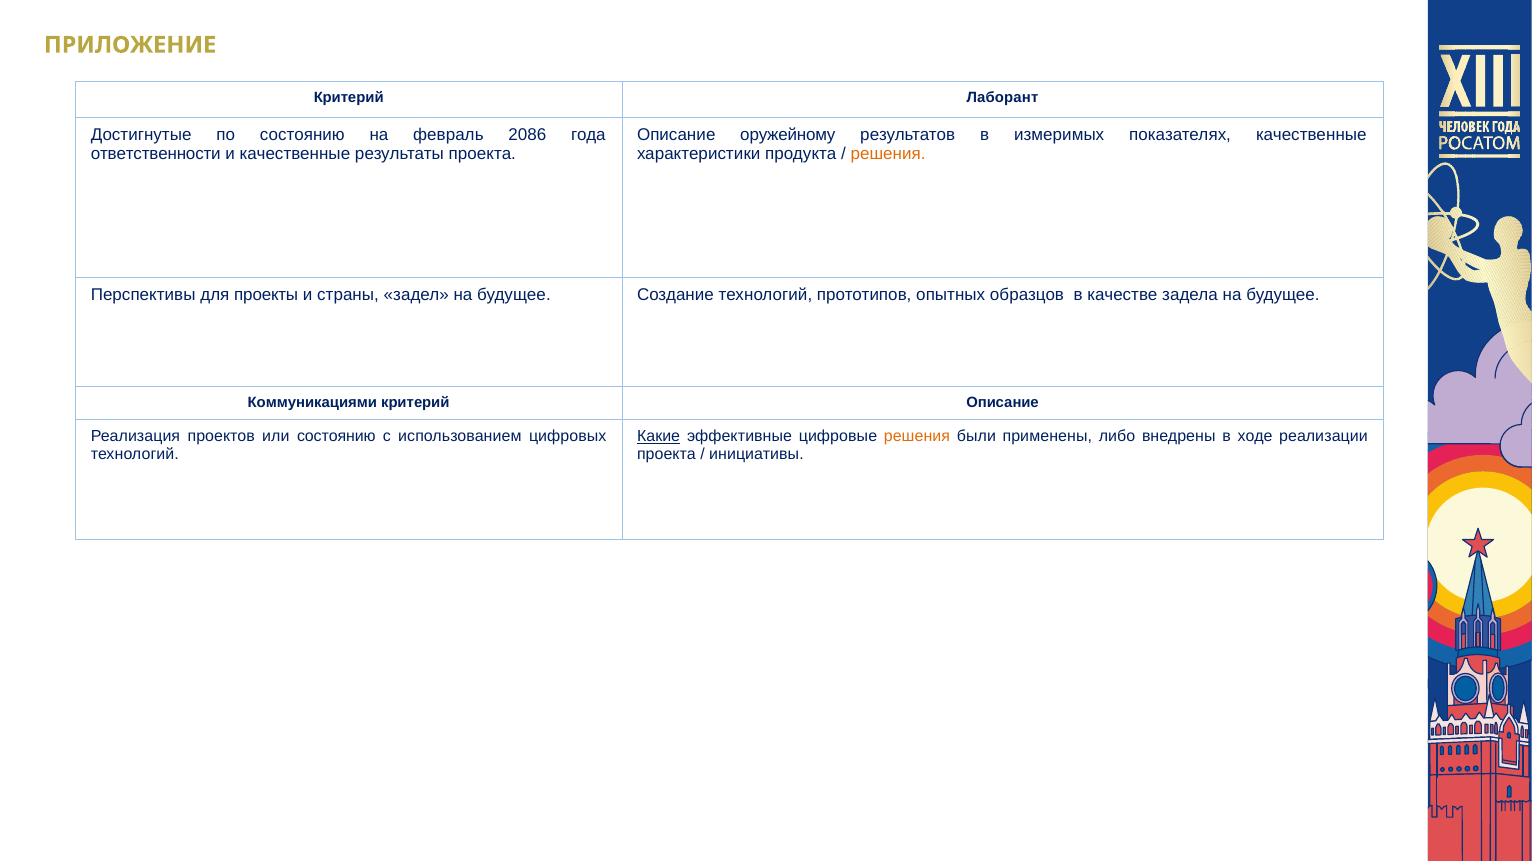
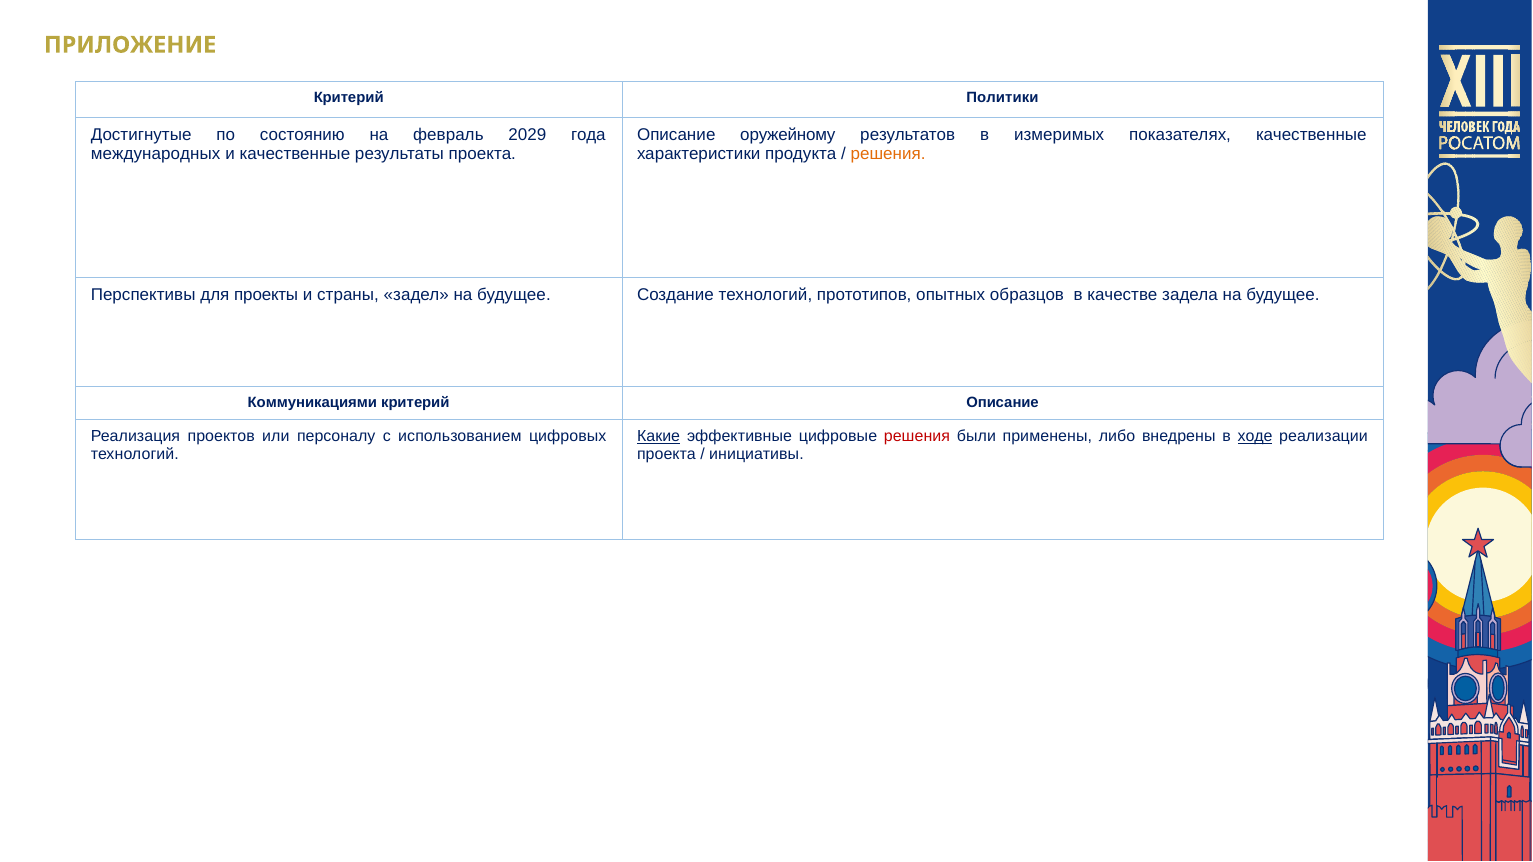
Лаборант: Лаборант -> Политики
2086: 2086 -> 2029
ответственности: ответственности -> международных
или состоянию: состоянию -> персоналу
решения at (917, 437) colour: orange -> red
ходе underline: none -> present
